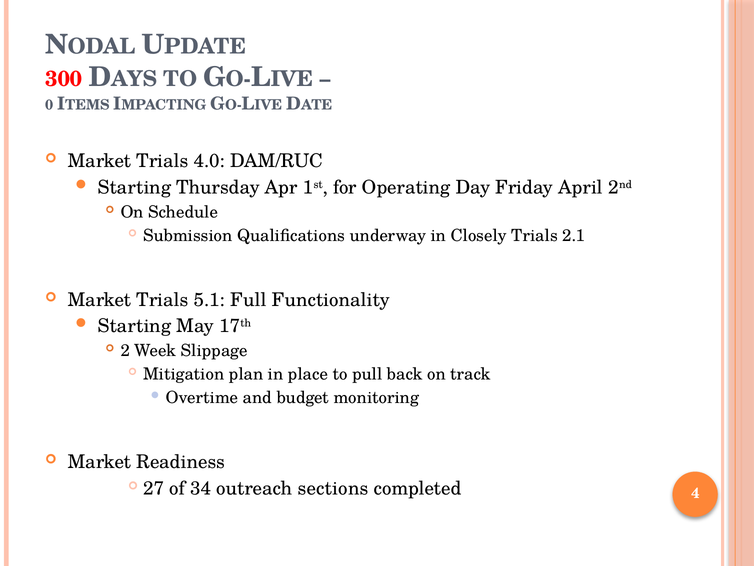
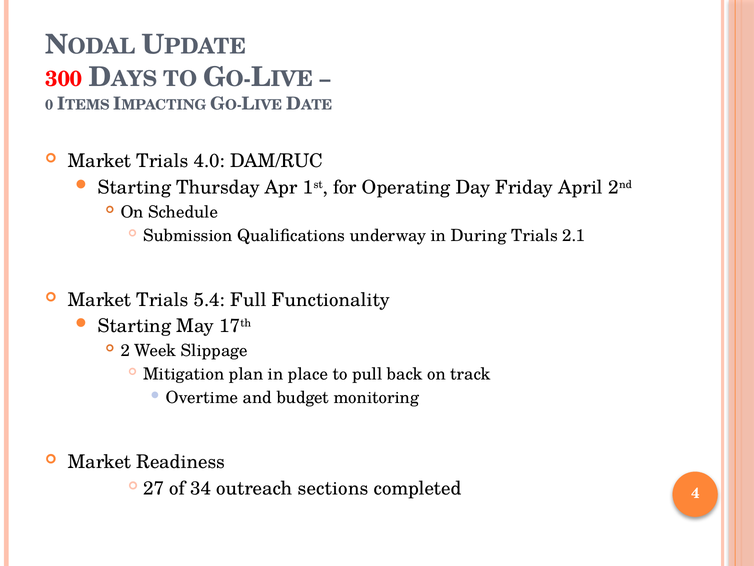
Closely: Closely -> During
5.1: 5.1 -> 5.4
